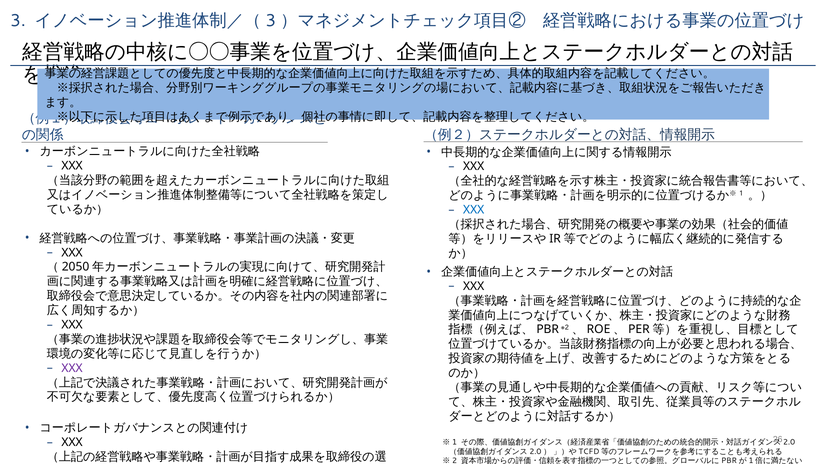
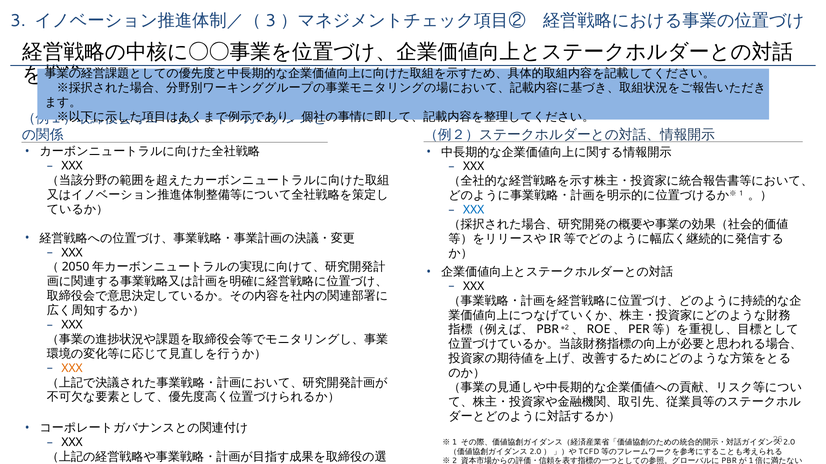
XXX at (72, 369) colour: purple -> orange
